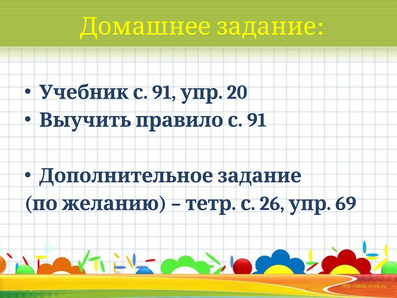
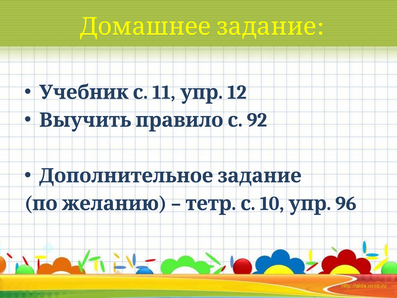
91 at (164, 92): 91 -> 11
20: 20 -> 12
91 at (257, 120): 91 -> 92
26: 26 -> 10
69: 69 -> 96
